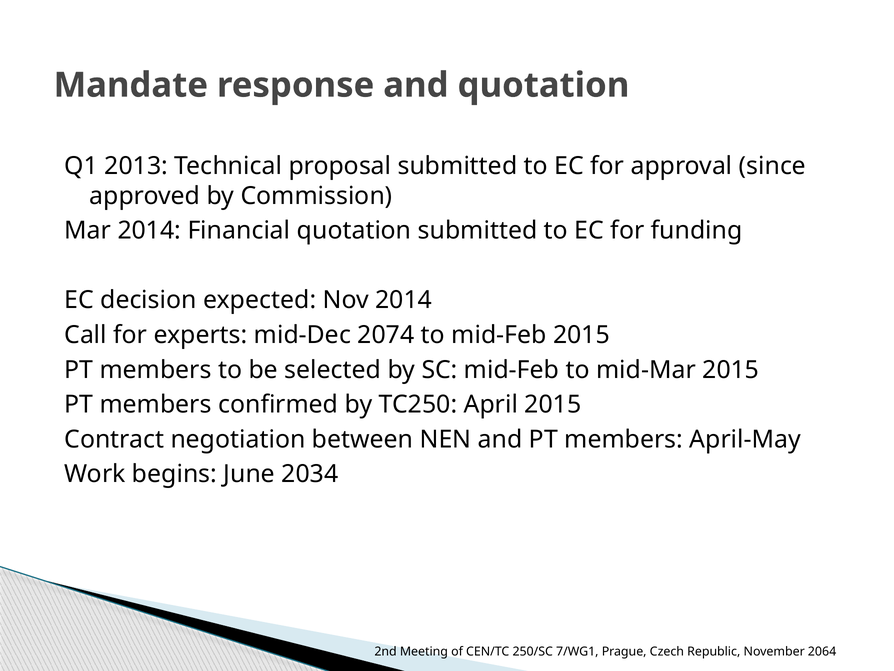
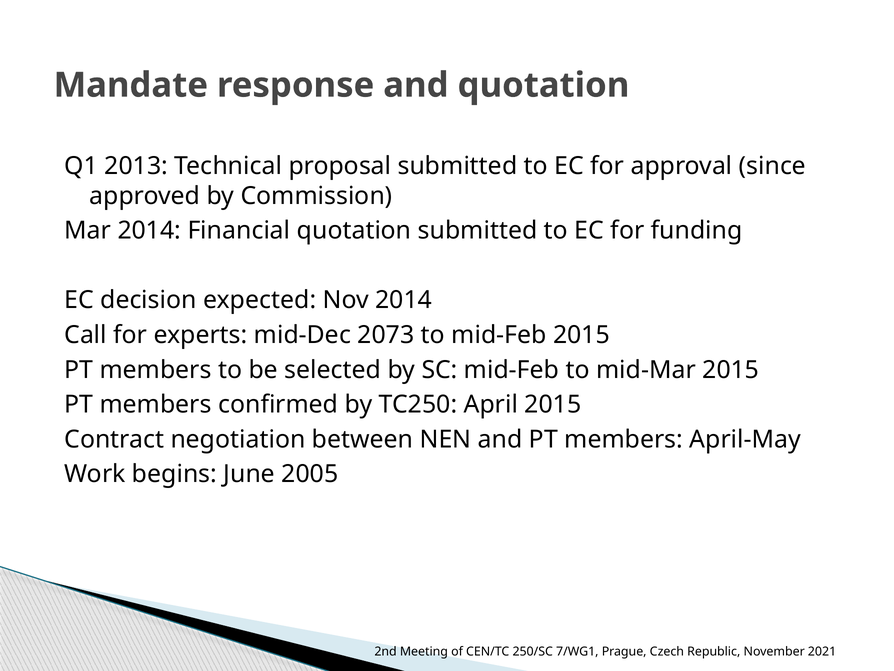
2074: 2074 -> 2073
2034: 2034 -> 2005
2064: 2064 -> 2021
